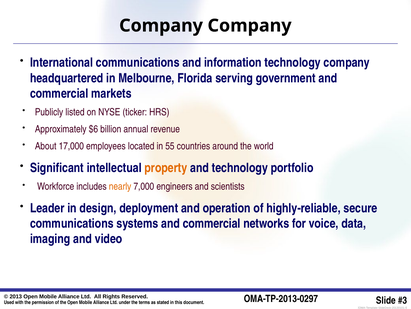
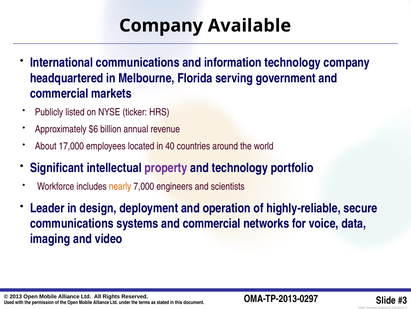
Company Company: Company -> Available
55: 55 -> 40
property colour: orange -> purple
